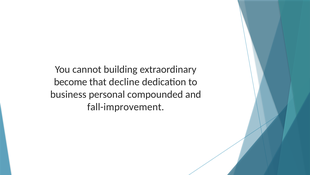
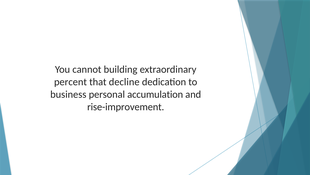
become: become -> percent
compounded: compounded -> accumulation
fall-improvement: fall-improvement -> rise-improvement
